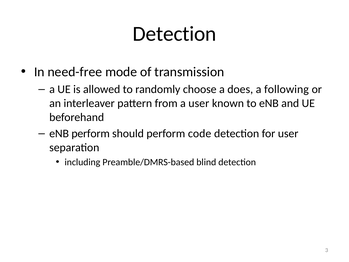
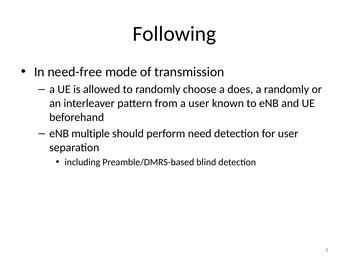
Detection at (175, 34): Detection -> Following
a following: following -> randomly
eNB perform: perform -> multiple
code: code -> need
